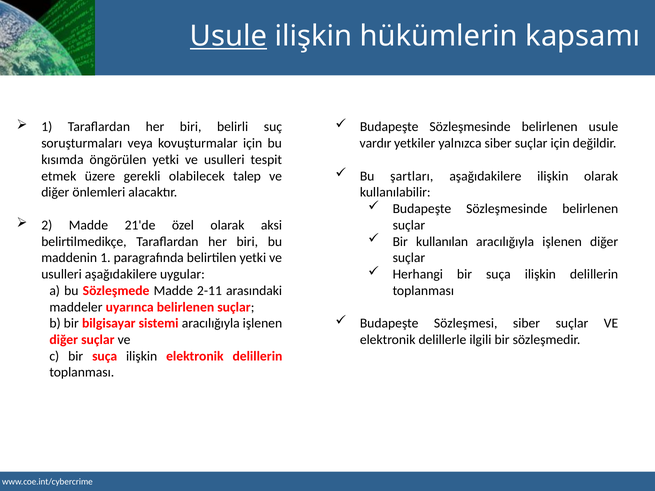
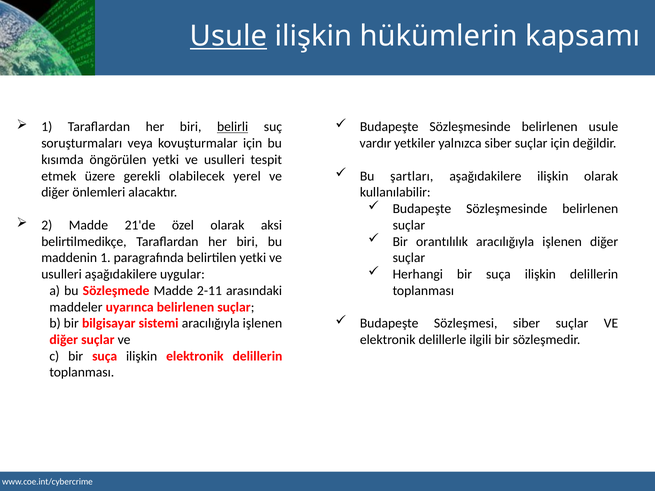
belirli underline: none -> present
talep: talep -> yerel
kullanılan: kullanılan -> orantılılık
